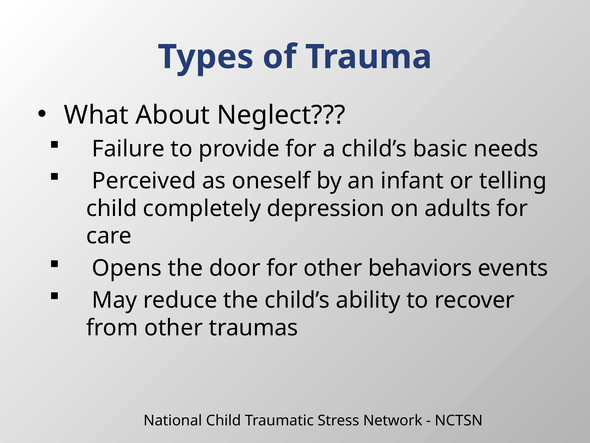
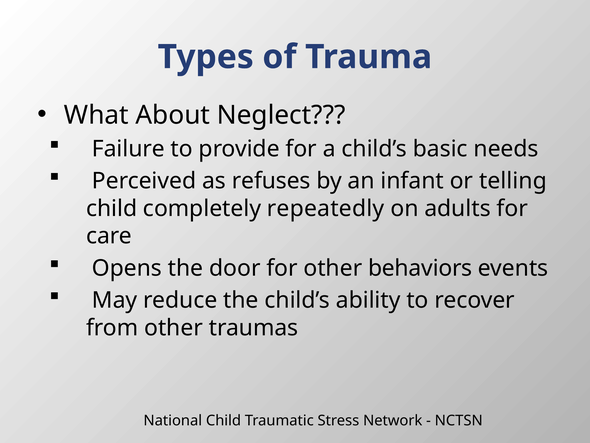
oneself: oneself -> refuses
depression: depression -> repeatedly
